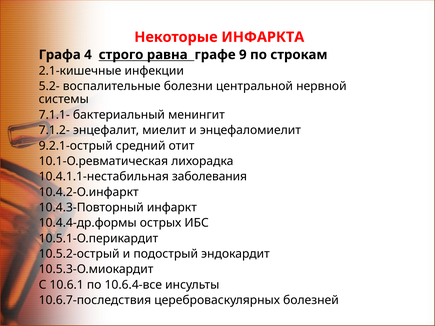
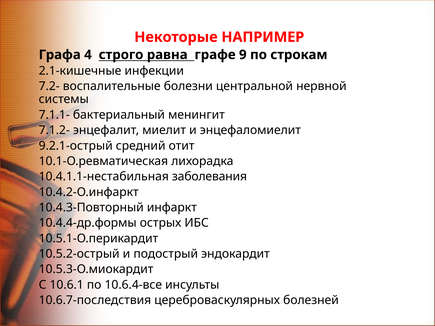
ИНФАРКТА: ИНФАРКТА -> НАПРИМЕР
5.2-: 5.2- -> 7.2-
